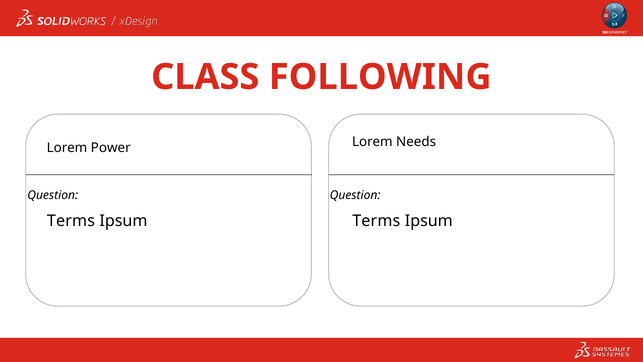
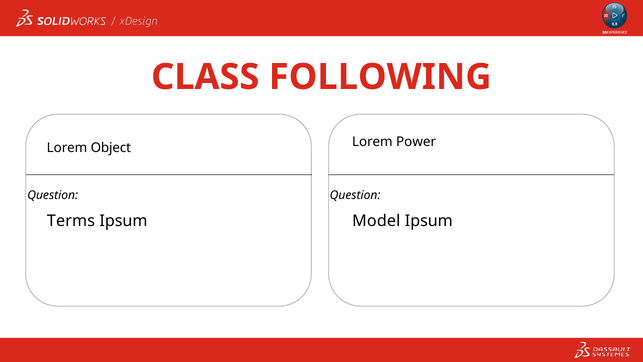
Power: Power -> Object
Needs: Needs -> Power
Ipsum Terms: Terms -> Model
